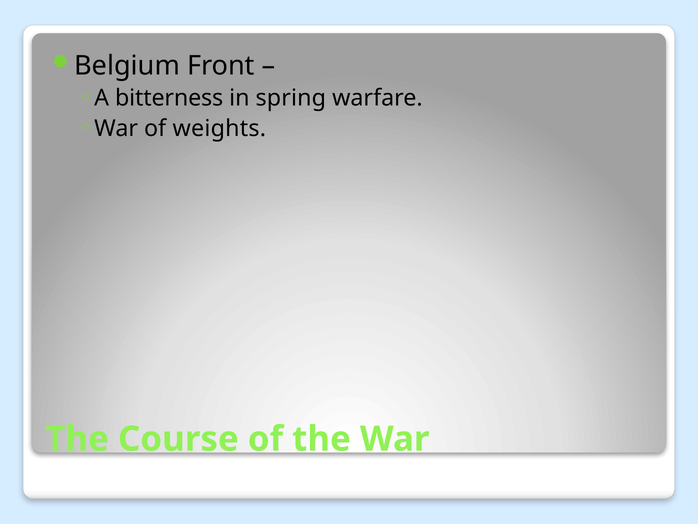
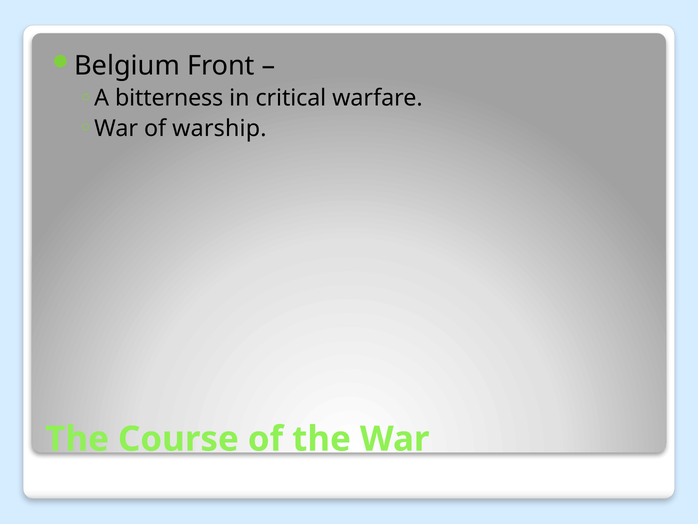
spring: spring -> critical
weights: weights -> warship
